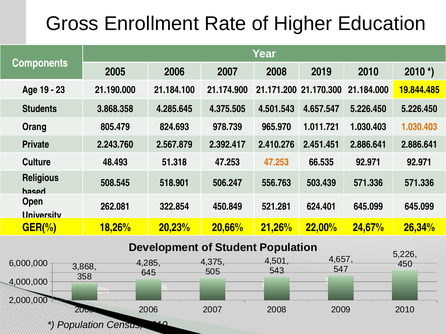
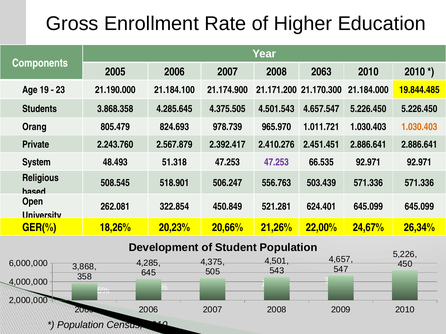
2019: 2019 -> 2063
Culture: Culture -> System
47.253 at (276, 162) colour: orange -> purple
